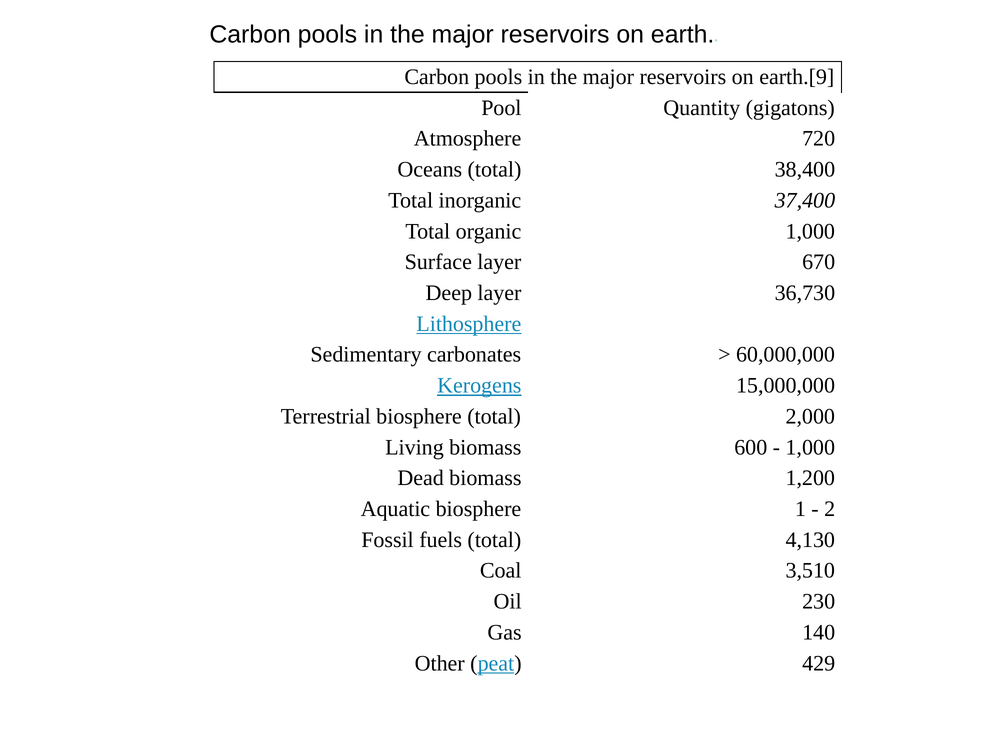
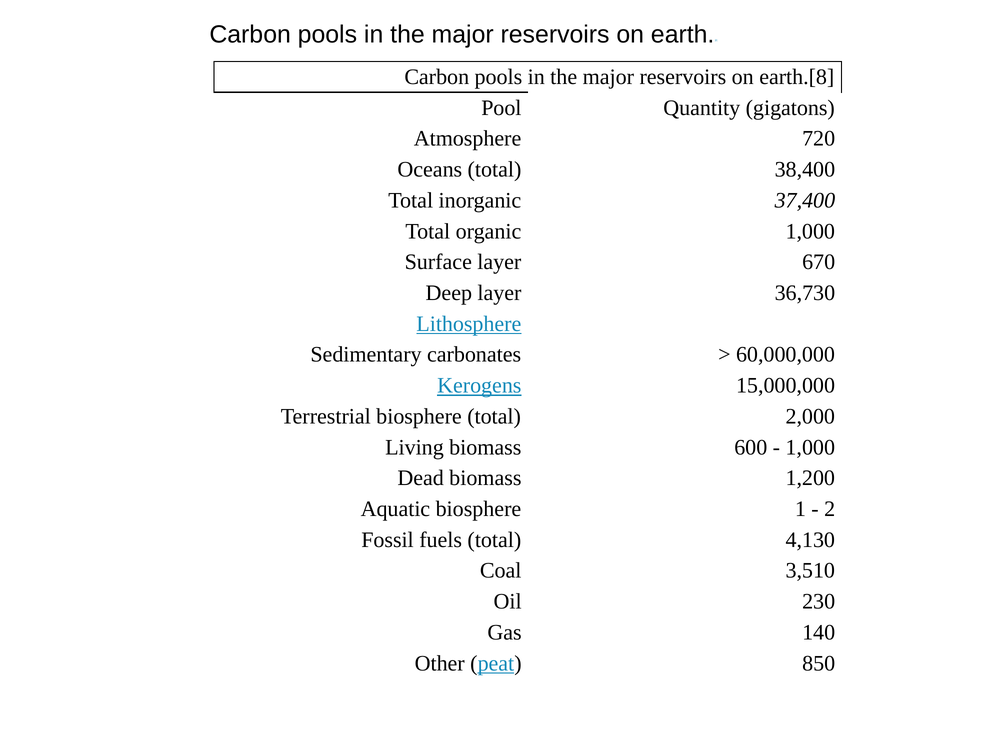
earth.[9: earth.[9 -> earth.[8
429: 429 -> 850
